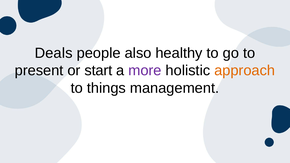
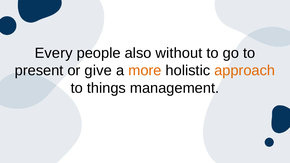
Deals: Deals -> Every
healthy: healthy -> without
start: start -> give
more colour: purple -> orange
